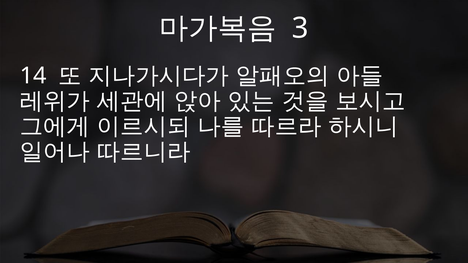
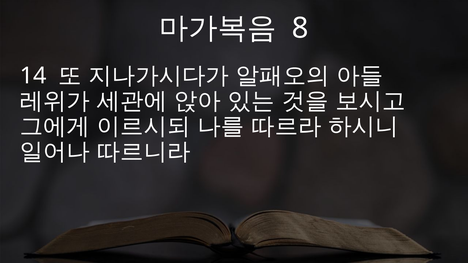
3: 3 -> 8
